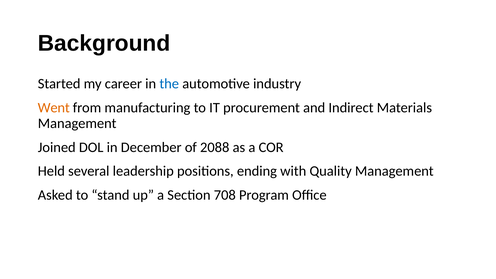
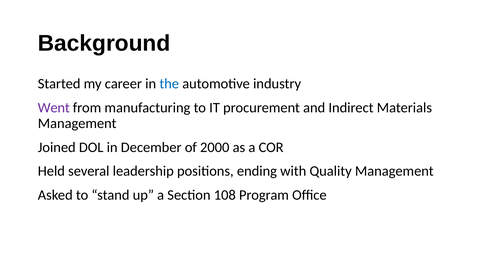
Went colour: orange -> purple
2088: 2088 -> 2000
708: 708 -> 108
